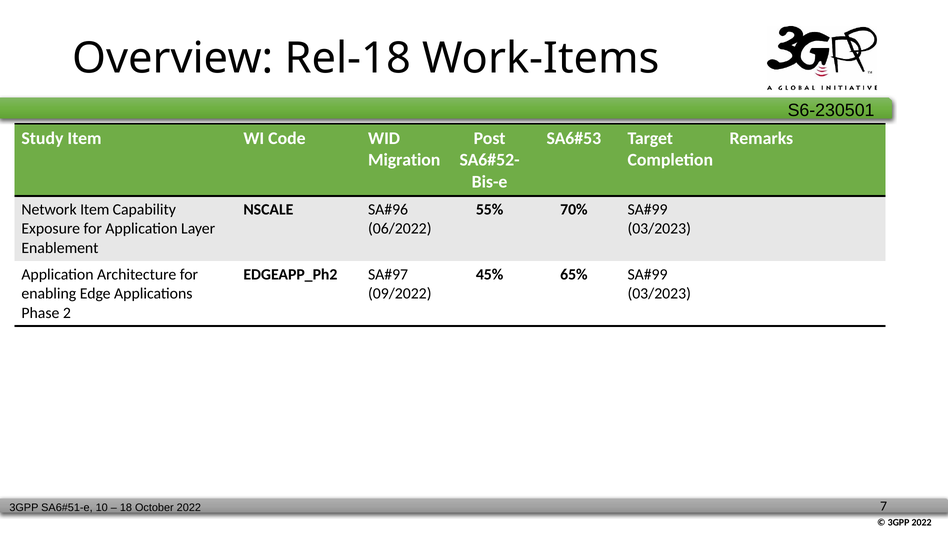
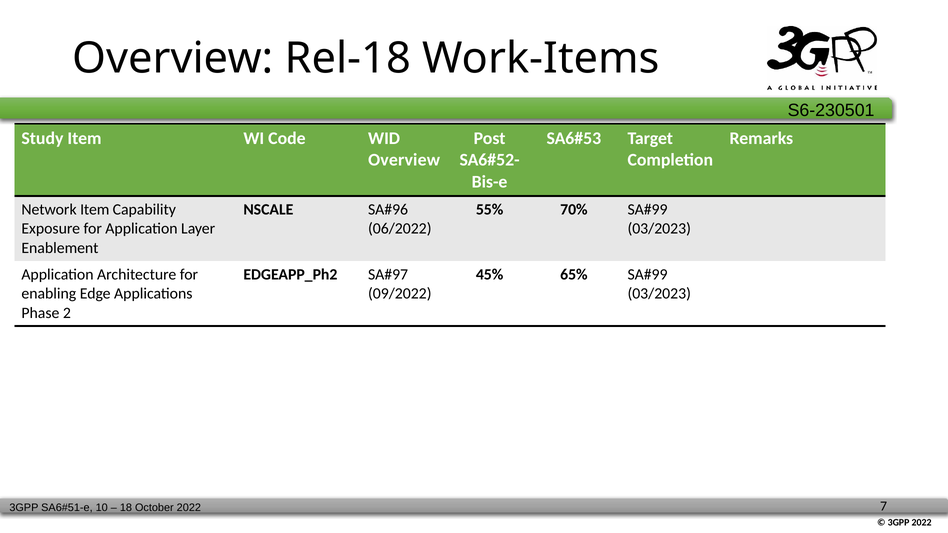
Migration at (404, 160): Migration -> Overview
